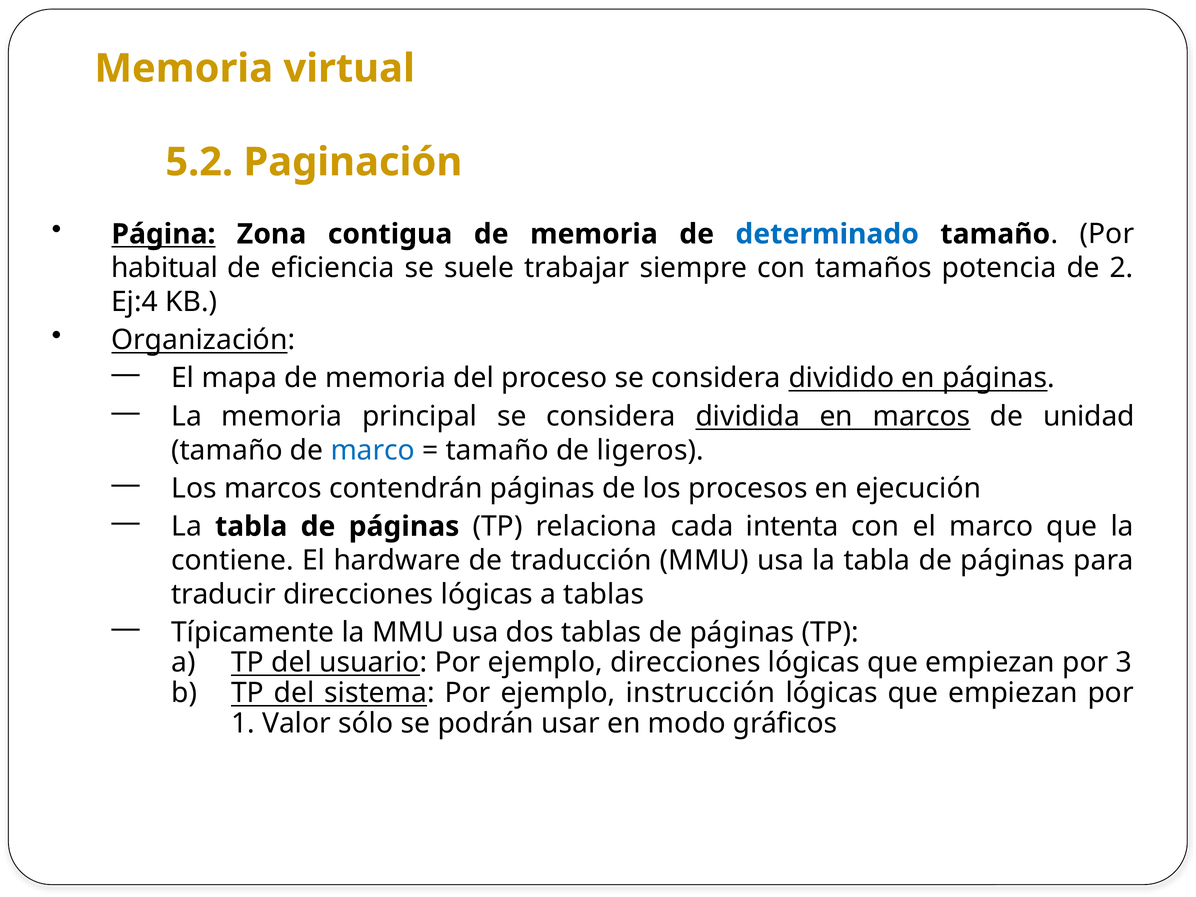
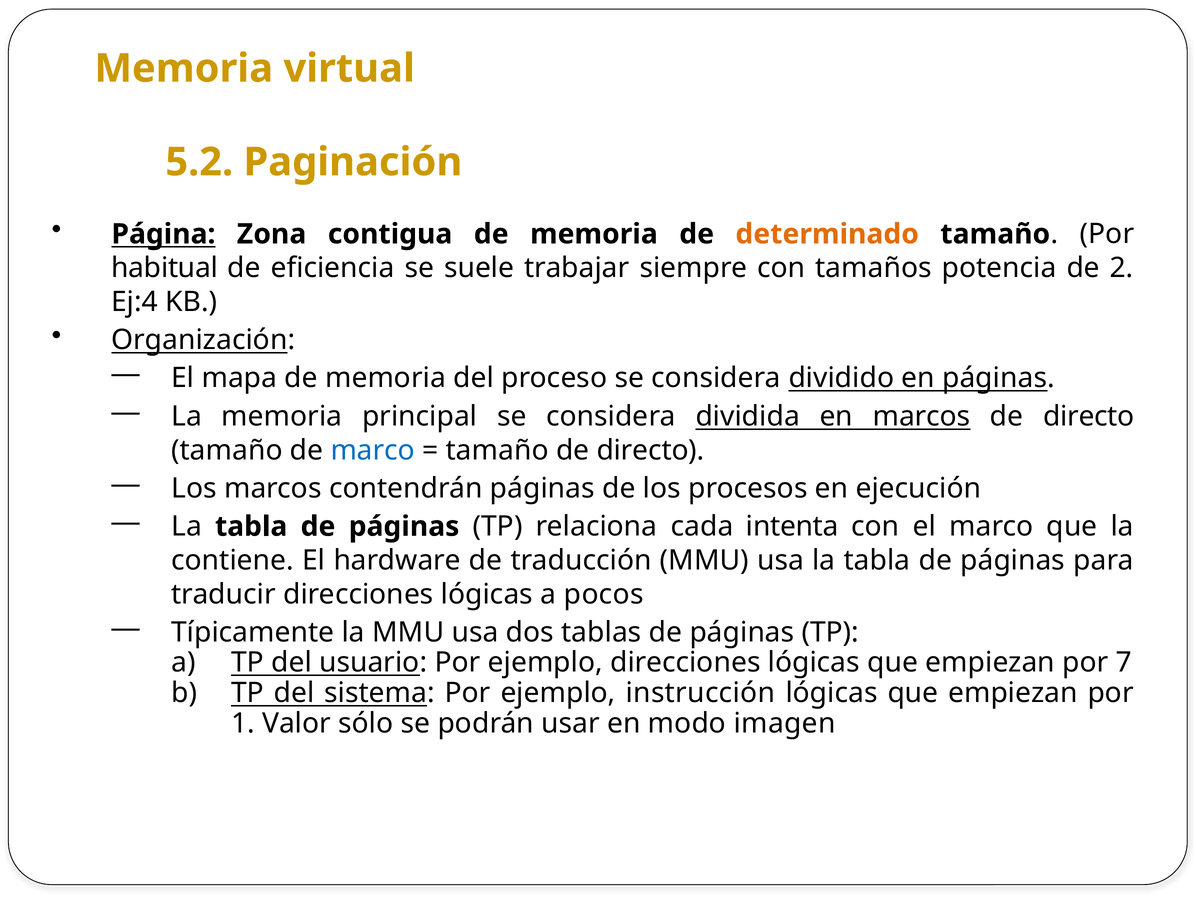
determinado colour: blue -> orange
marcos de unidad: unidad -> directo
tamaño de ligeros: ligeros -> directo
a tablas: tablas -> pocos
3: 3 -> 7
gráficos: gráficos -> imagen
